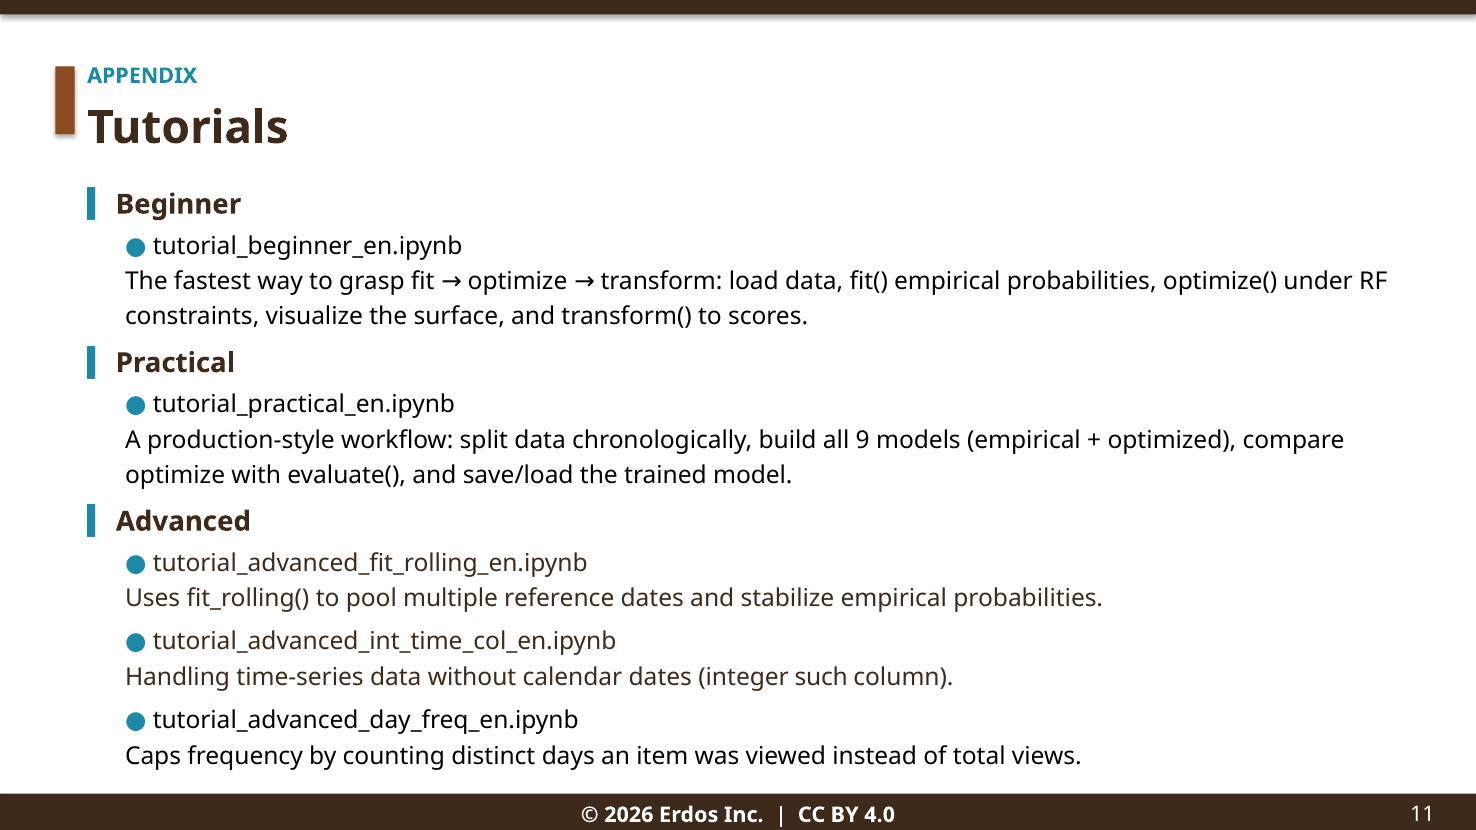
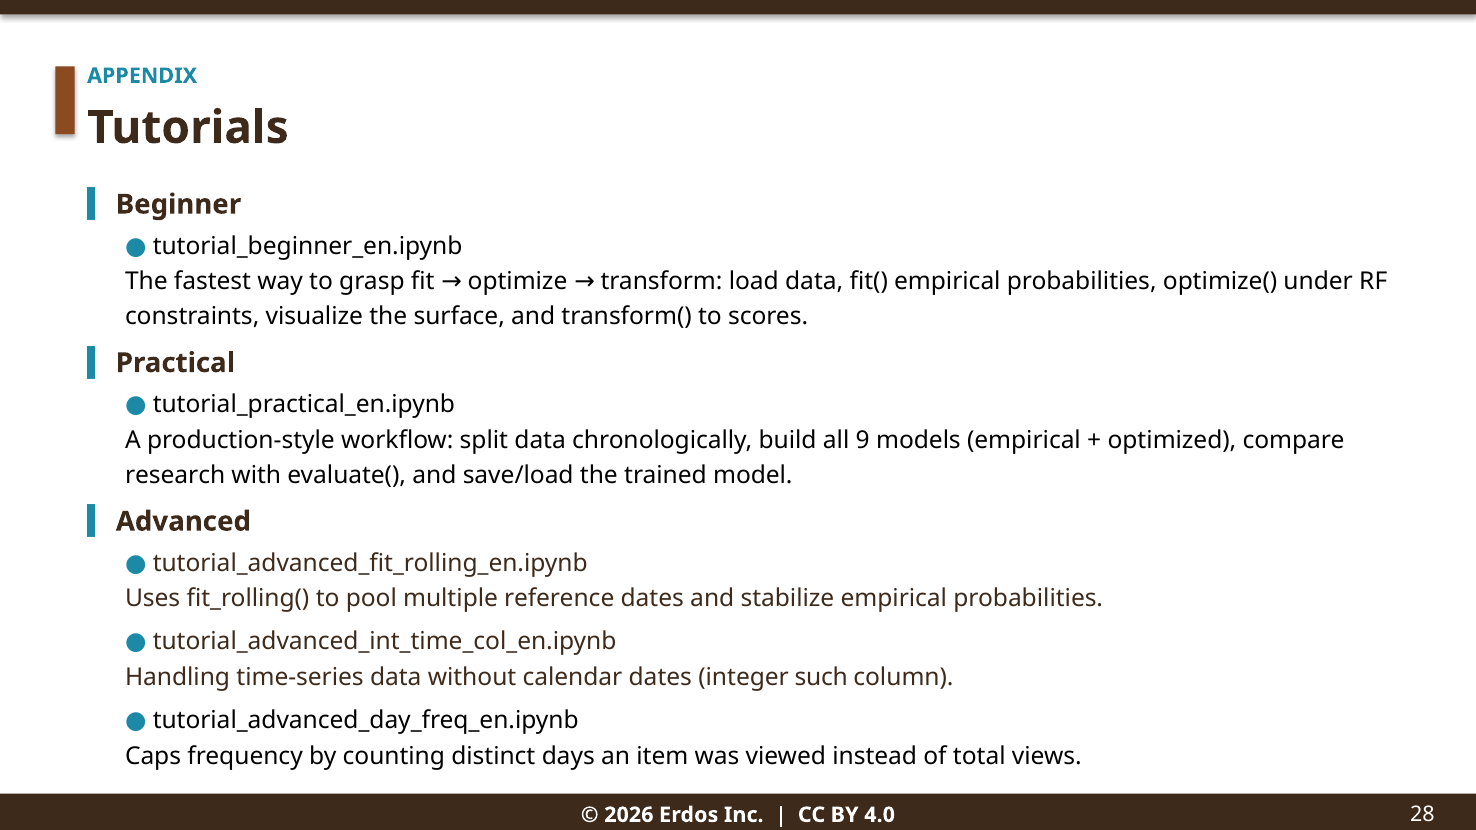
optimize at (175, 475): optimize -> research
11: 11 -> 28
